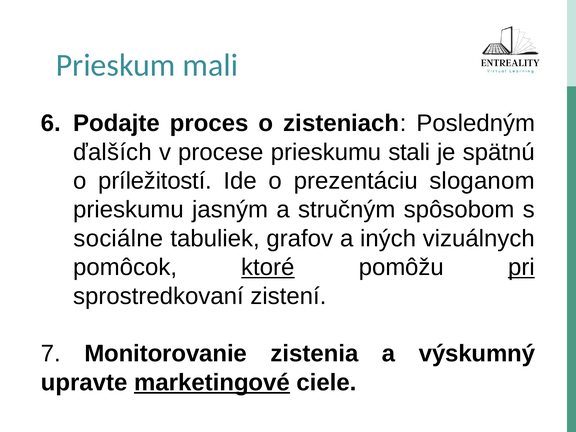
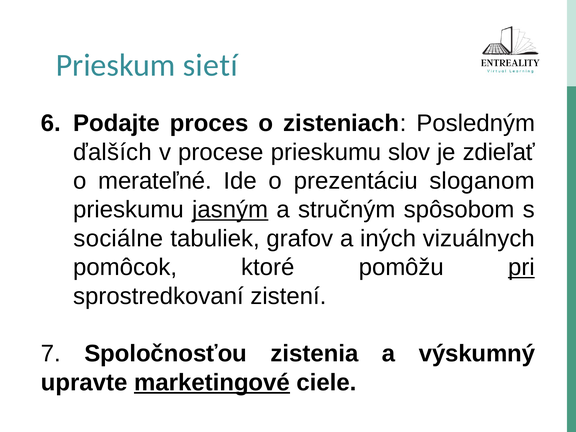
mali: mali -> sietí
stali: stali -> slov
spätnú: spätnú -> zdieľať
príležitostí: príležitostí -> merateľné
jasným underline: none -> present
ktoré underline: present -> none
Monitorovanie: Monitorovanie -> Spoločnosťou
